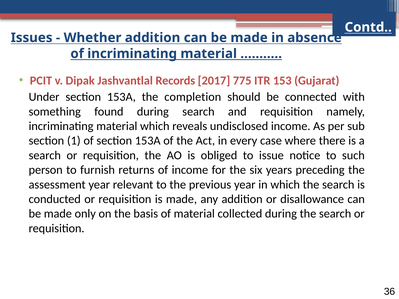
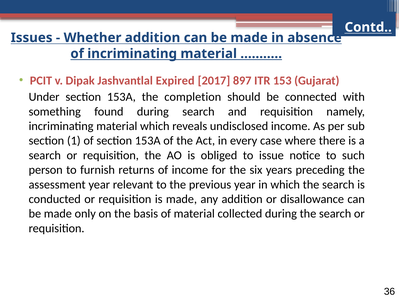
Records: Records -> Expired
775: 775 -> 897
